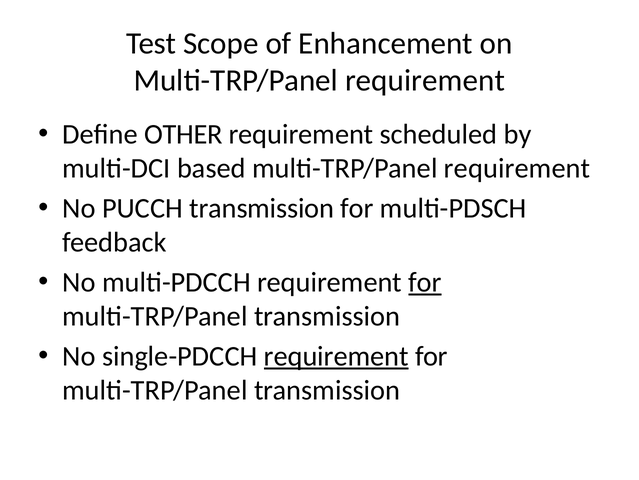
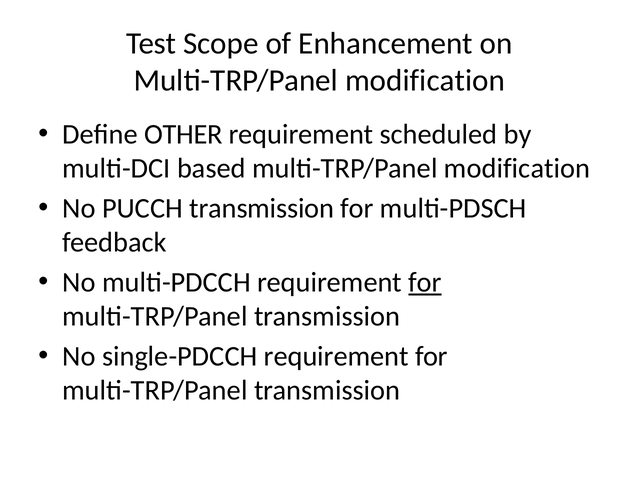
requirement at (425, 80): requirement -> modification
based multi-TRP/Panel requirement: requirement -> modification
requirement at (336, 356) underline: present -> none
